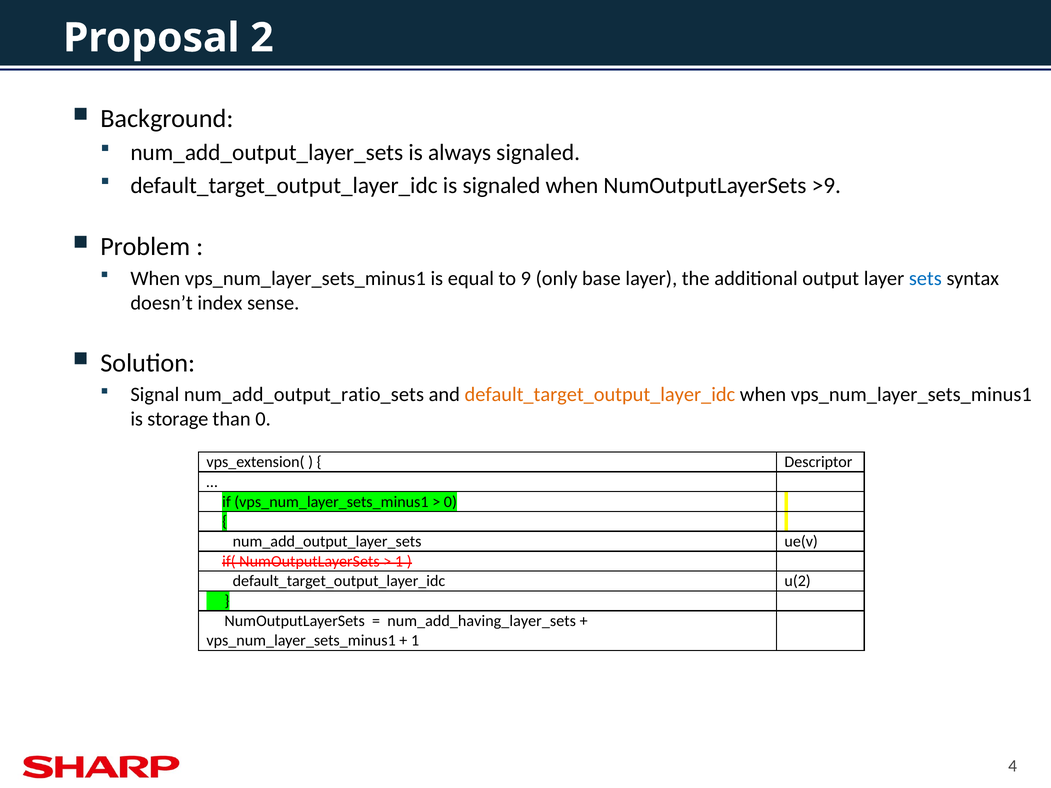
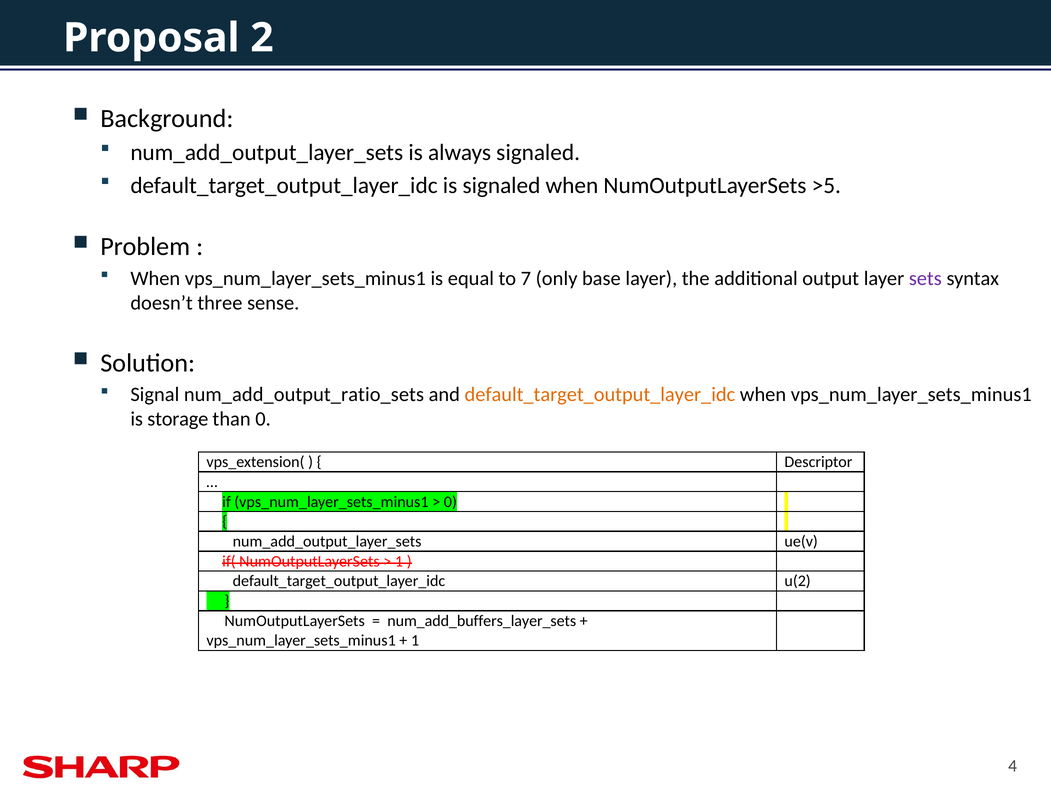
>9: >9 -> >5
9: 9 -> 7
sets colour: blue -> purple
index: index -> three
num_add_having_layer_sets: num_add_having_layer_sets -> num_add_buffers_layer_sets
